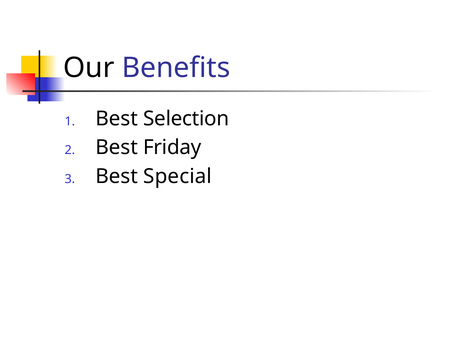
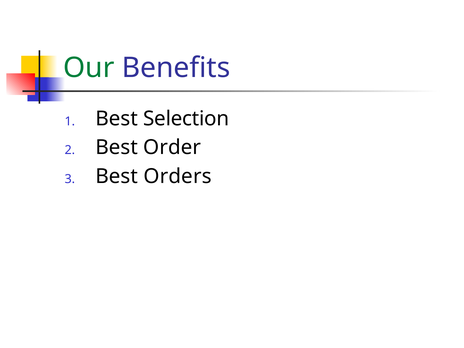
Our colour: black -> green
Friday: Friday -> Order
Special: Special -> Orders
